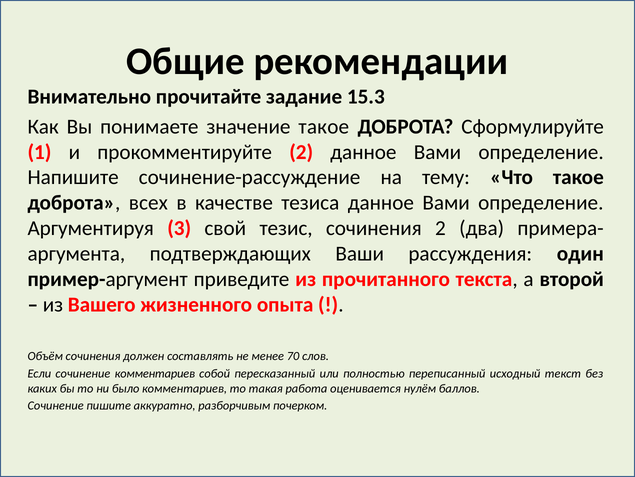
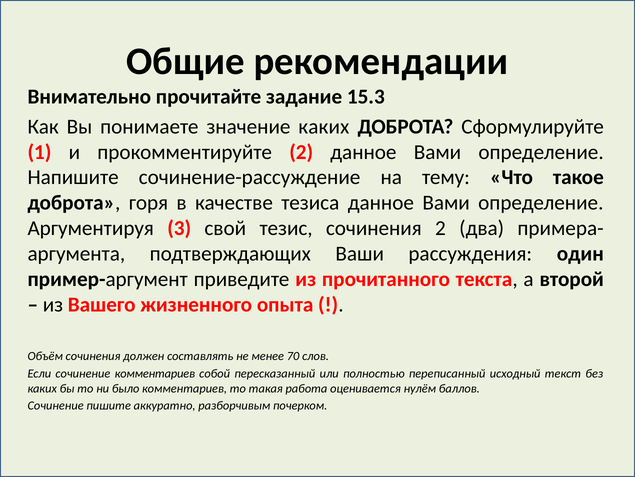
значение такое: такое -> каких
всех: всех -> горя
